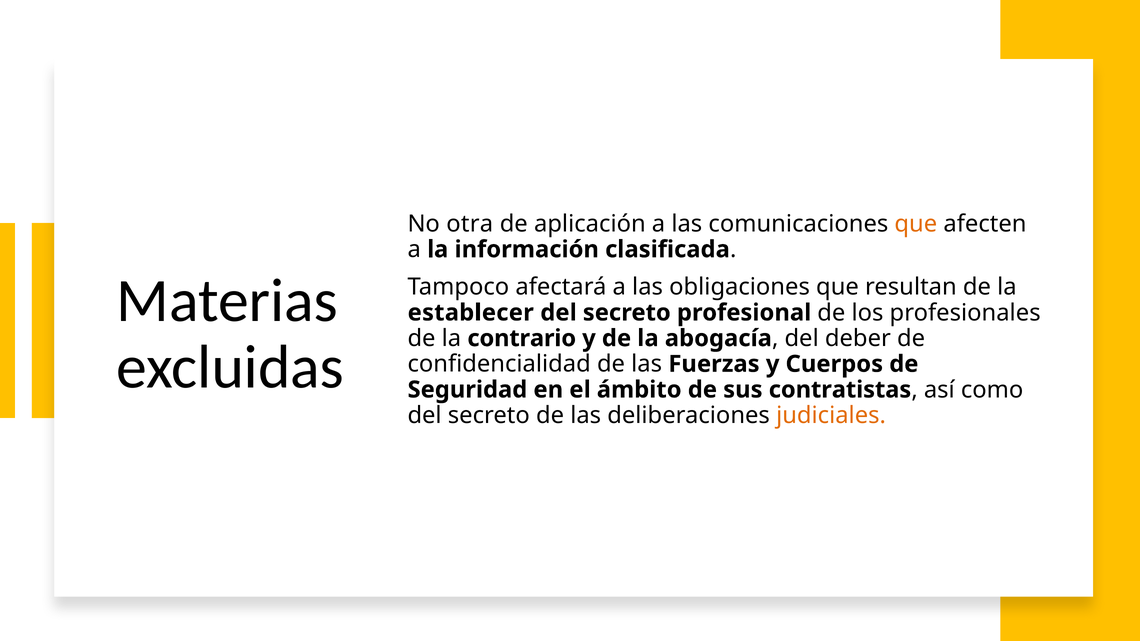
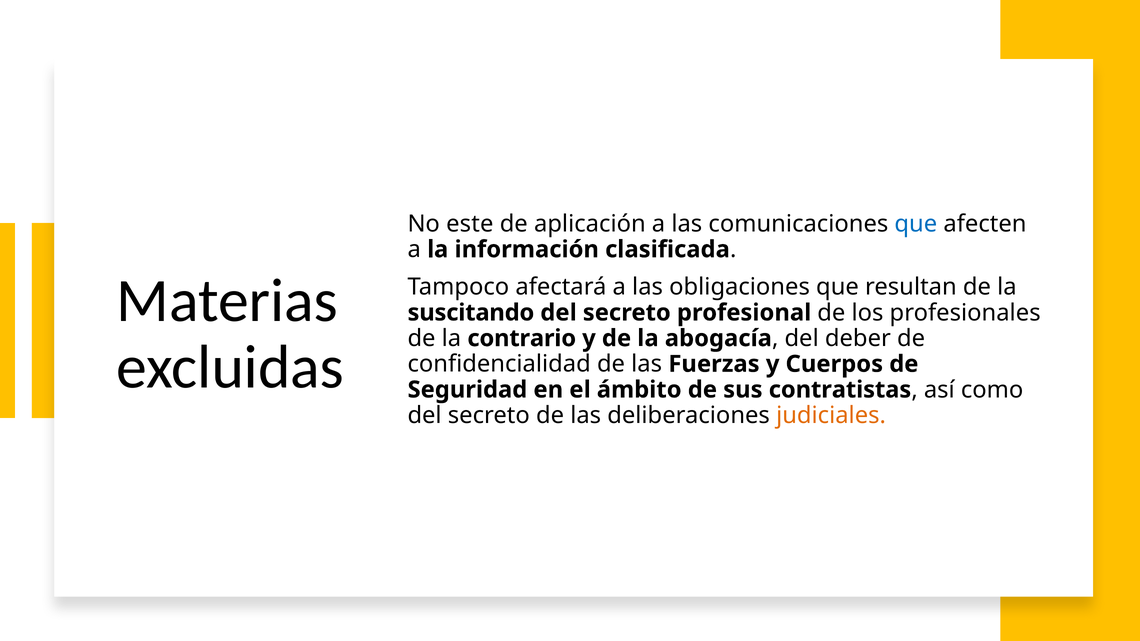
otra: otra -> este
que at (916, 224) colour: orange -> blue
establecer: establecer -> suscitando
